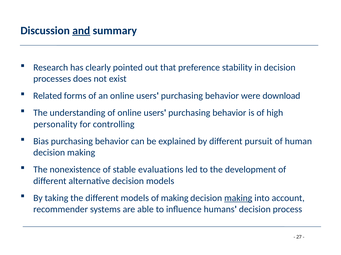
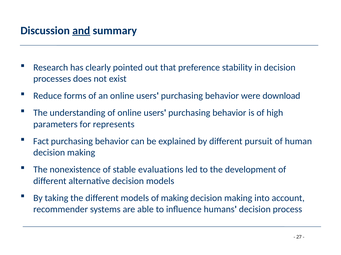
Related: Related -> Reduce
personality: personality -> parameters
controlling: controlling -> represents
Bias: Bias -> Fact
making at (238, 198) underline: present -> none
